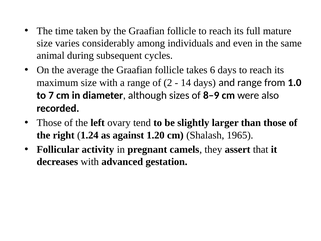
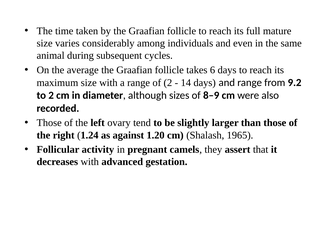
1.0: 1.0 -> 9.2
to 7: 7 -> 2
